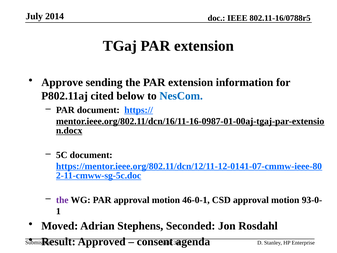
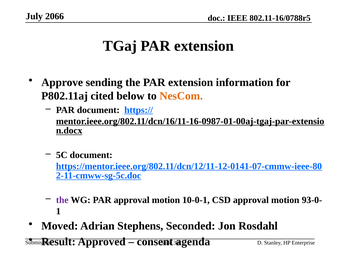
2014: 2014 -> 2066
NesCom colour: blue -> orange
46-0-1: 46-0-1 -> 10-0-1
